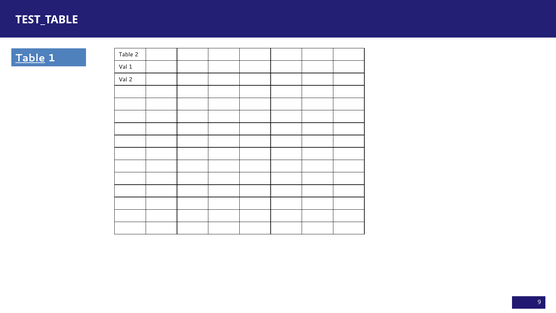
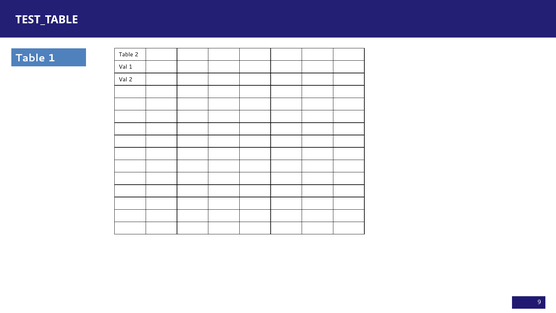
Table at (30, 58) underline: present -> none
